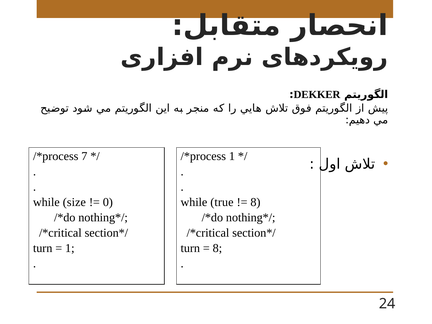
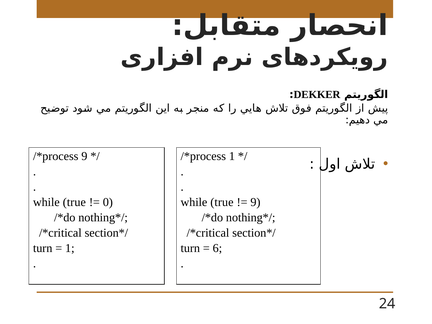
7 at (84, 156): 7 -> 9
size at (74, 202): size -> true
8 at (255, 202): 8 -> 9
8 at (217, 248): 8 -> 6
